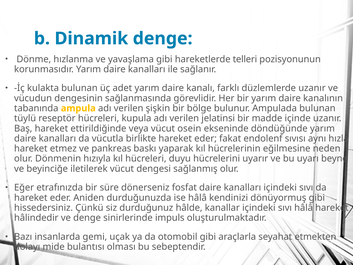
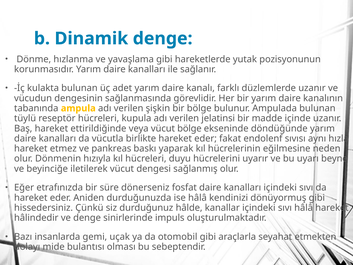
telleri: telleri -> yutak
vücut osein: osein -> bölge
